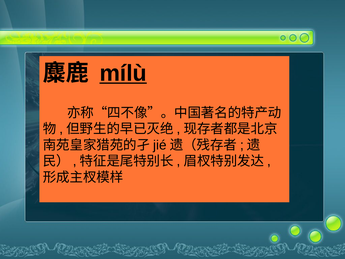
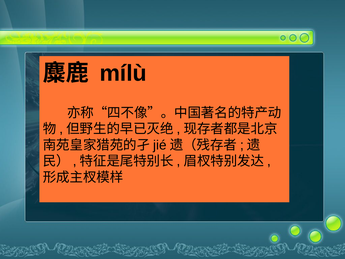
mílù underline: present -> none
